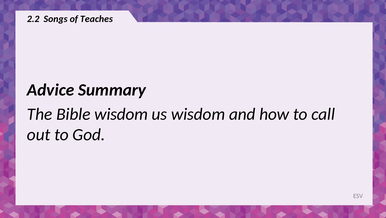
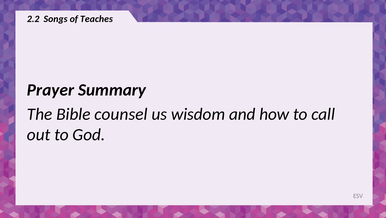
Advice: Advice -> Prayer
Bible wisdom: wisdom -> counsel
